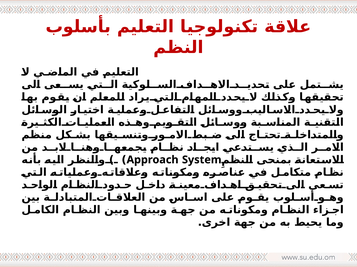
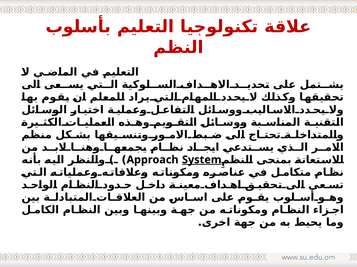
System underline: none -> present
